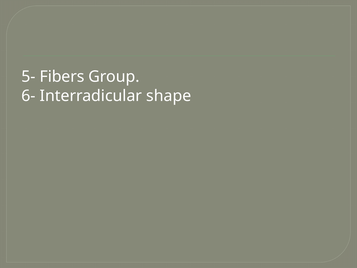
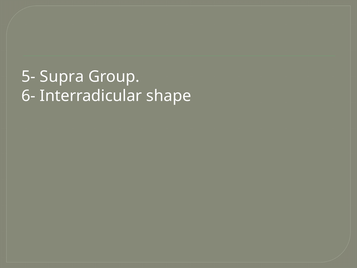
Fibers: Fibers -> Supra
